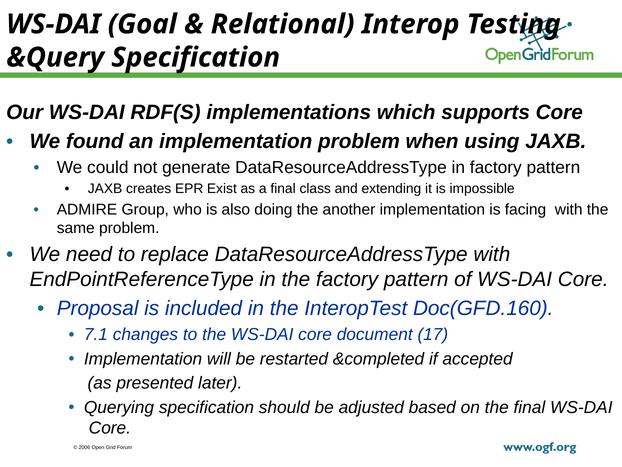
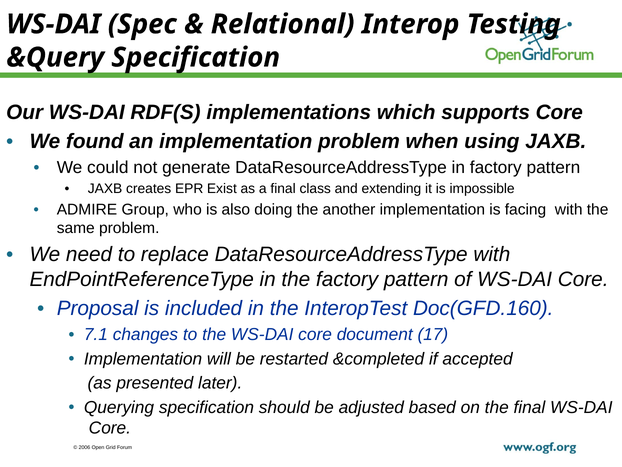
Goal: Goal -> Spec
